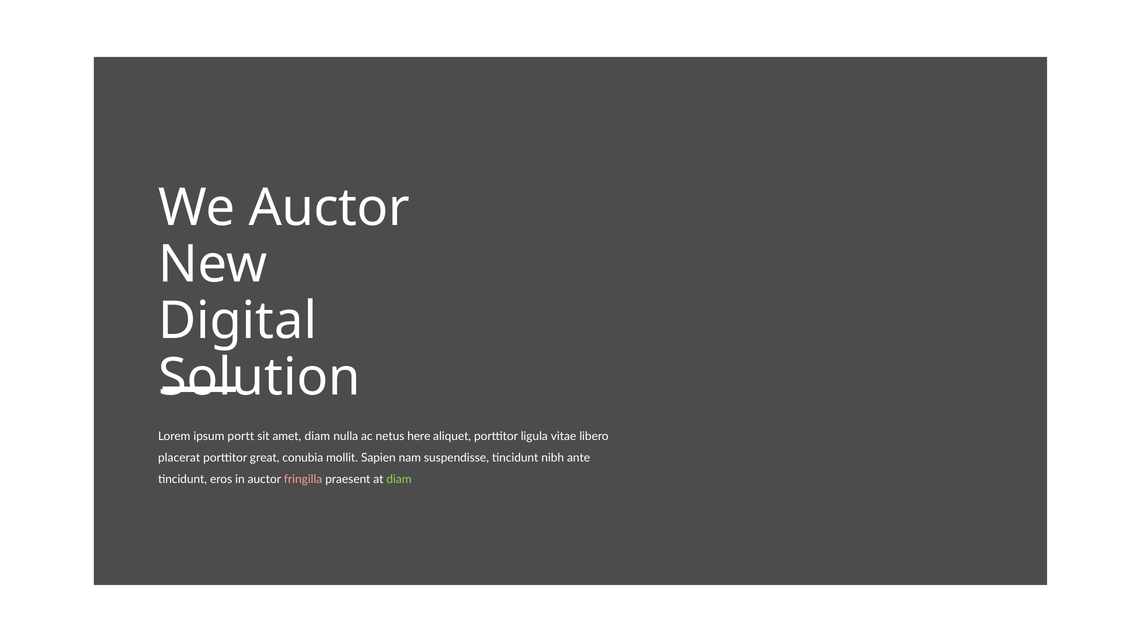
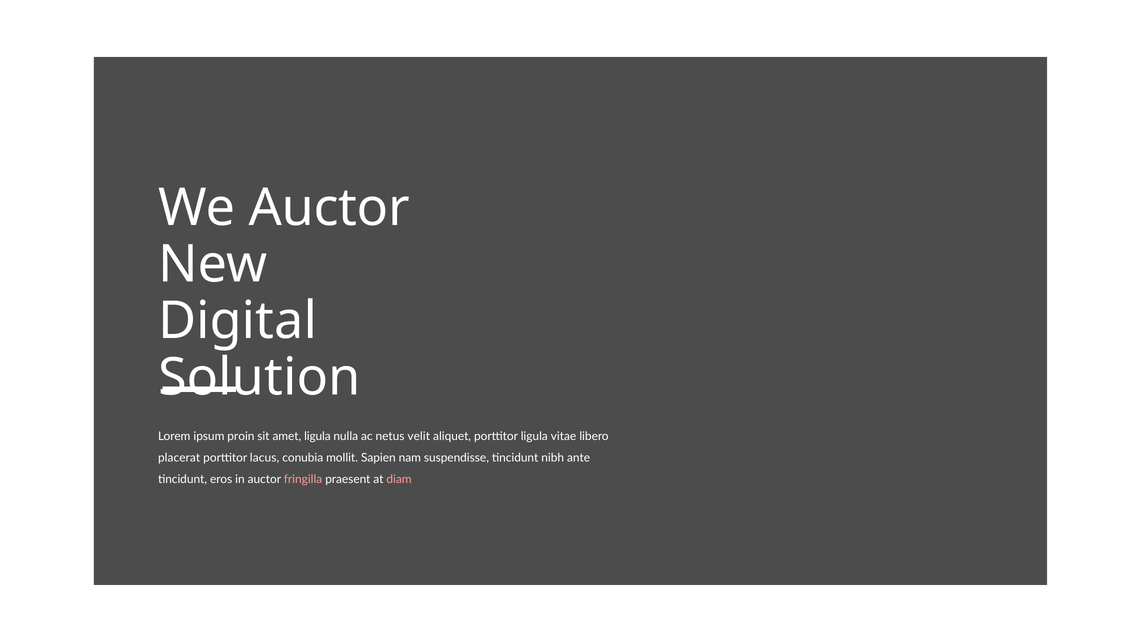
portt: portt -> proin
amet diam: diam -> ligula
here: here -> velit
great: great -> lacus
diam at (399, 479) colour: light green -> pink
